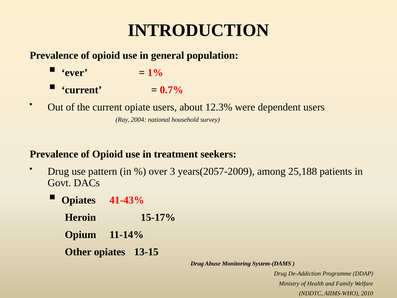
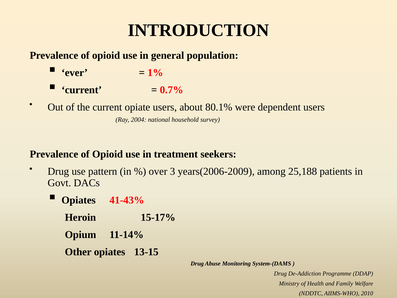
12.3%: 12.3% -> 80.1%
years(2057-2009: years(2057-2009 -> years(2006-2009
